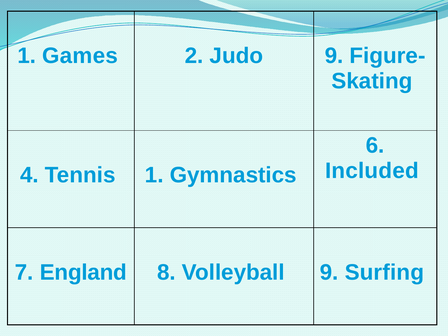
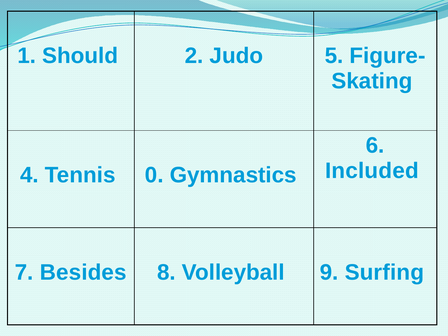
Games: Games -> Should
Judo 9: 9 -> 5
Tennis 1: 1 -> 0
England: England -> Besides
